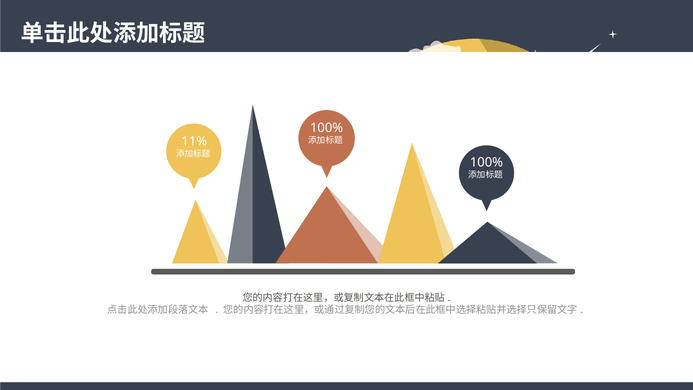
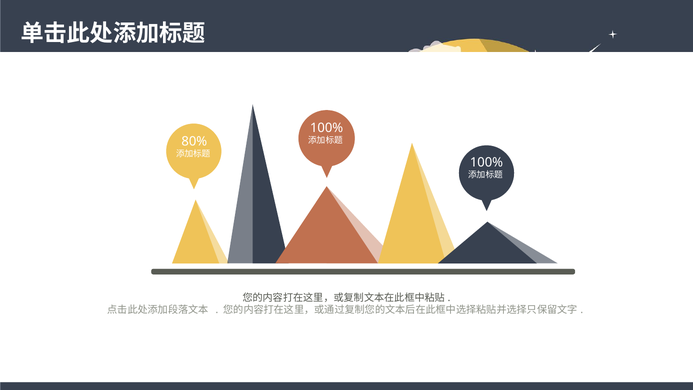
11%: 11% -> 80%
